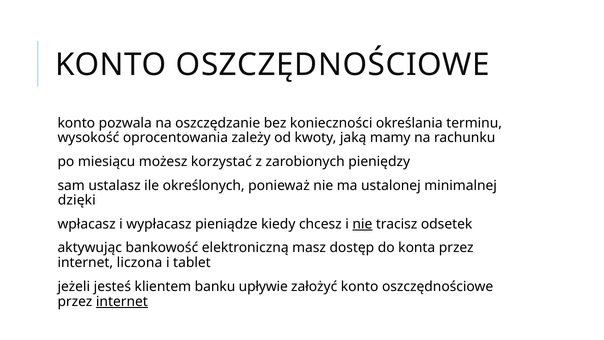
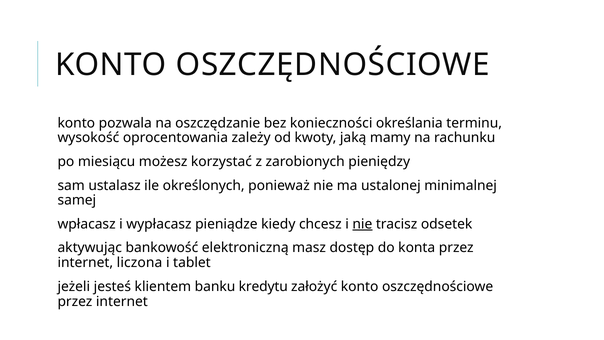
dzięki: dzięki -> samej
upływie: upływie -> kredytu
internet at (122, 301) underline: present -> none
